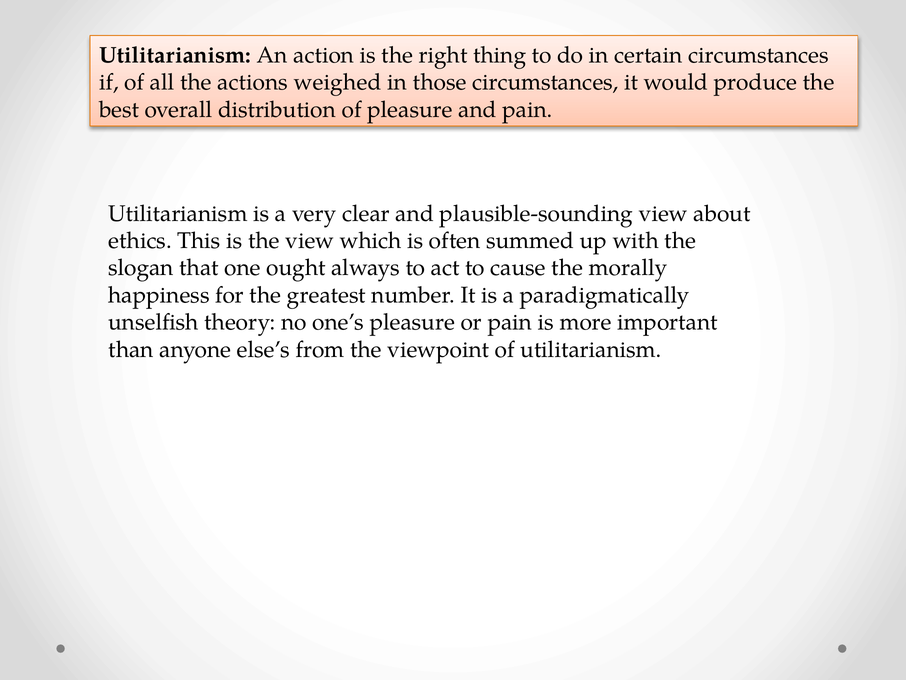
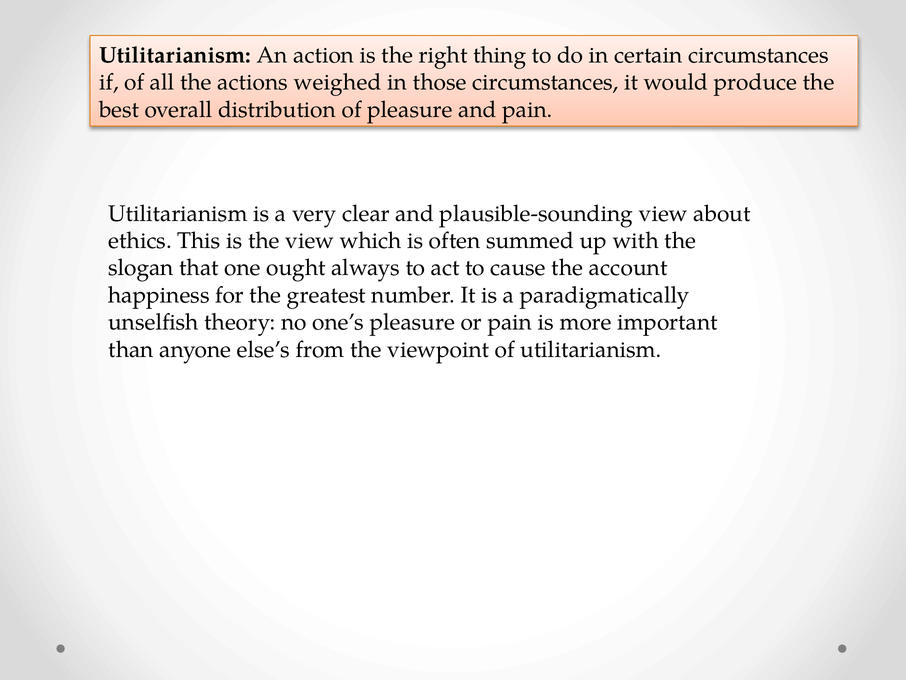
morally: morally -> account
